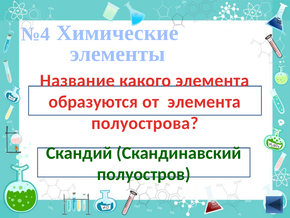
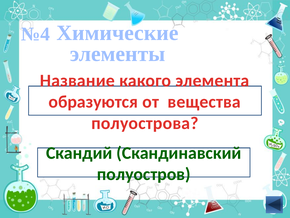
от элемента: элемента -> вещества
